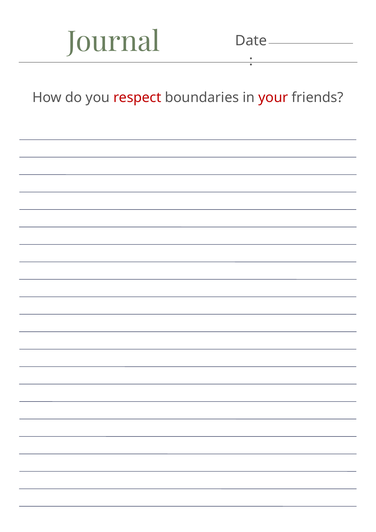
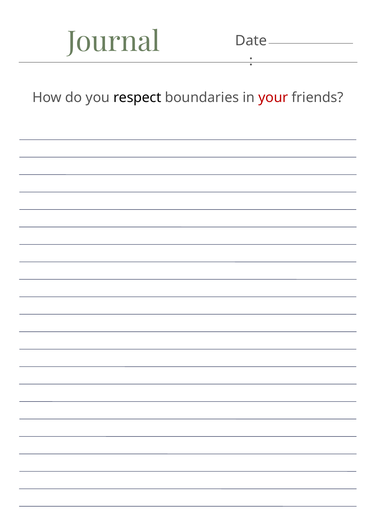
respect colour: red -> black
